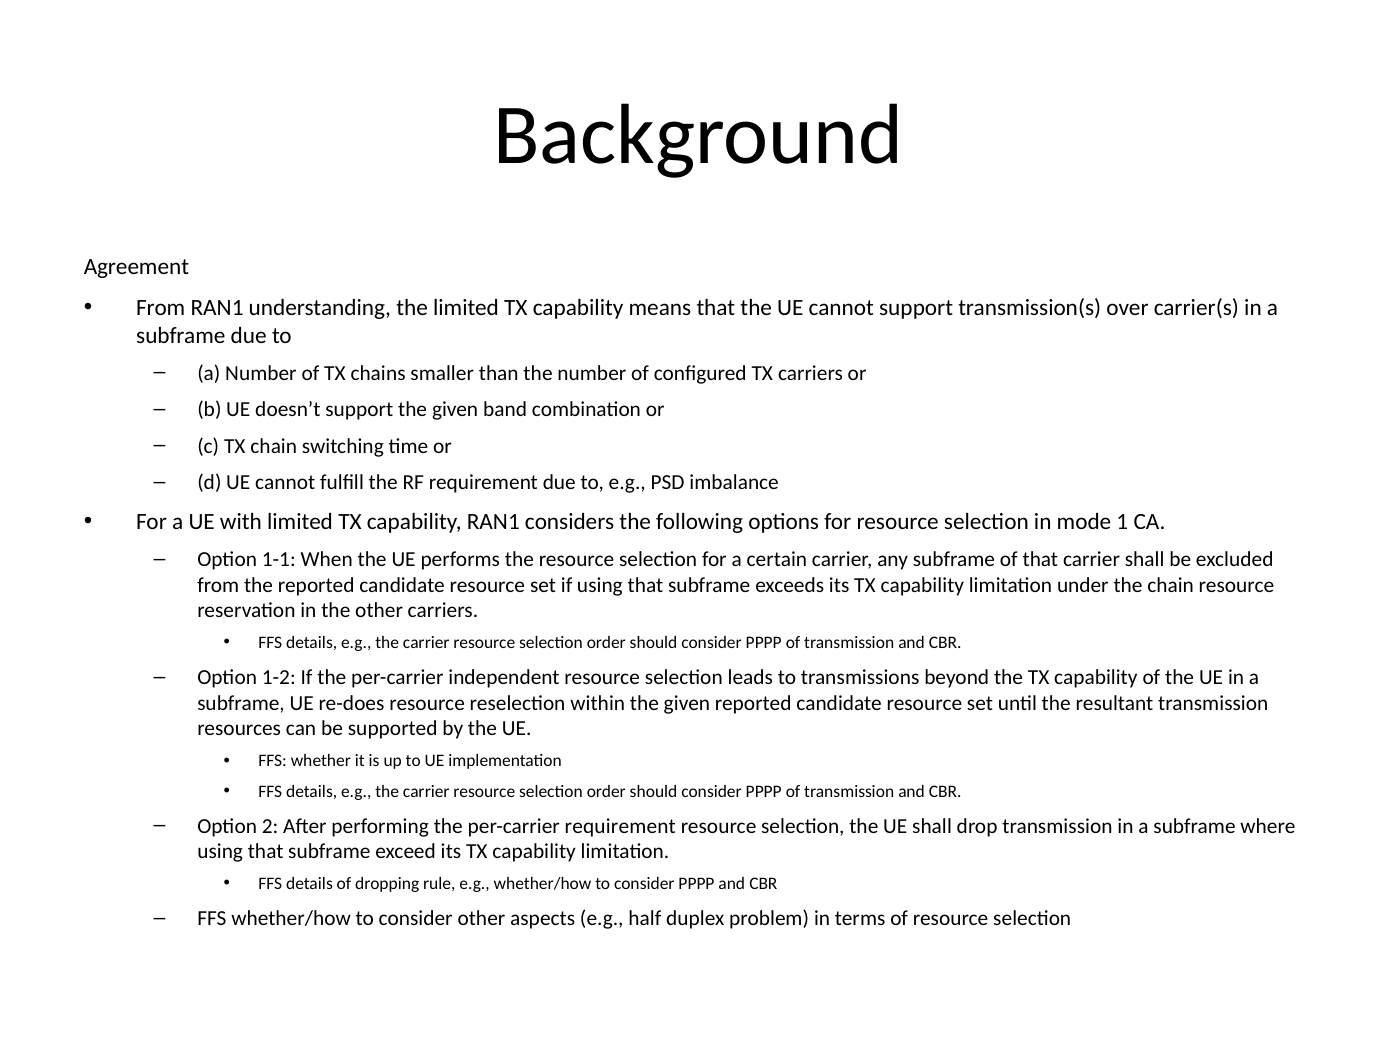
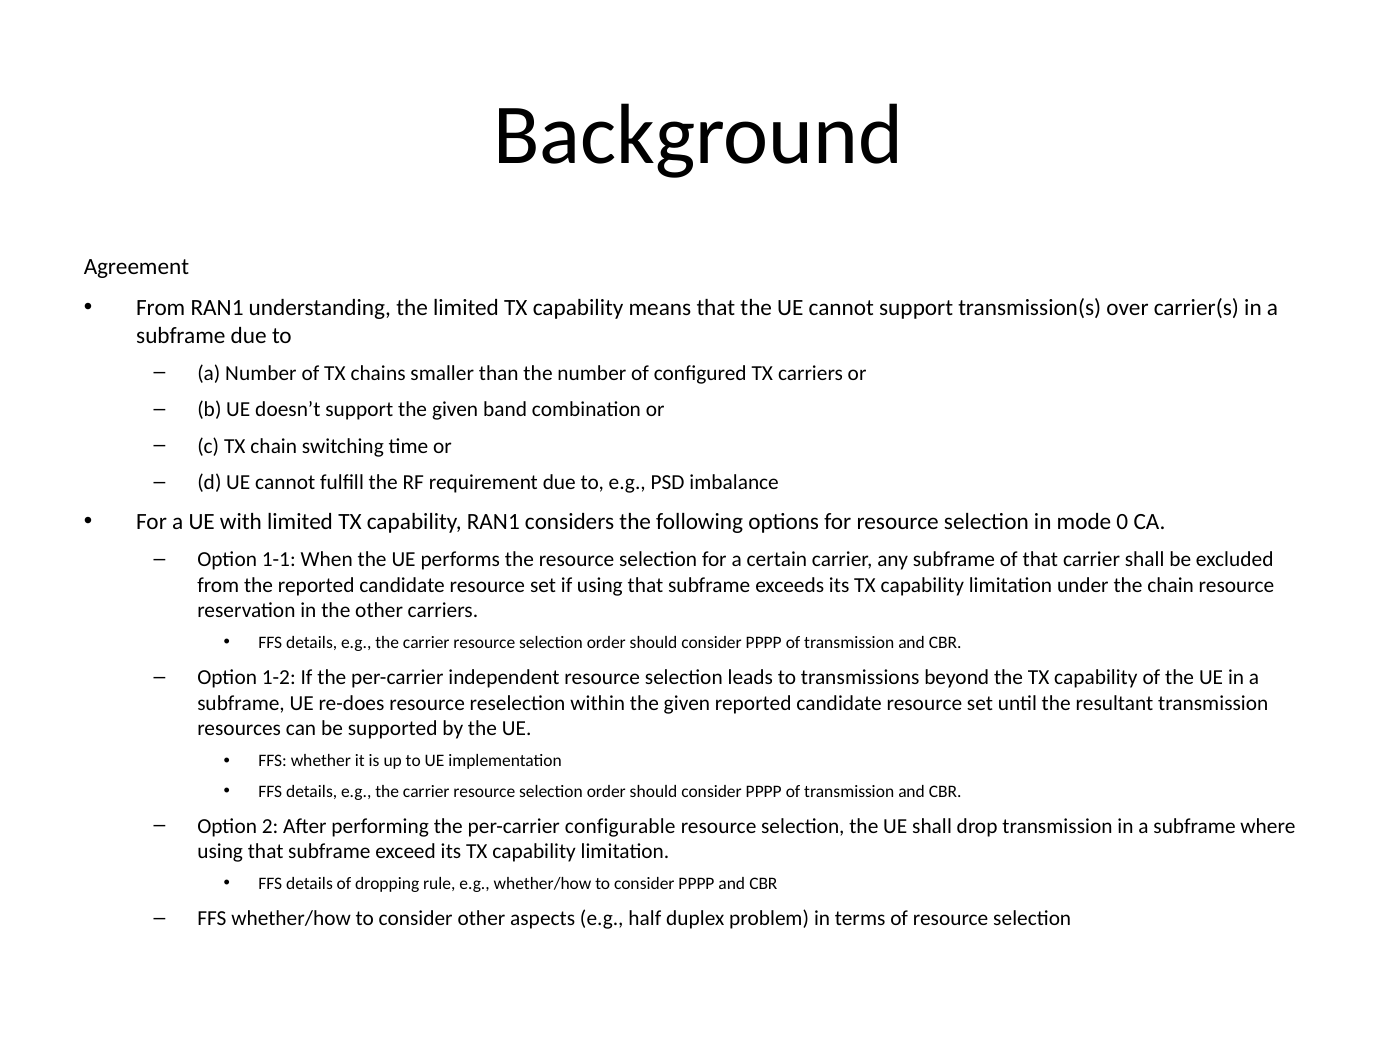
1: 1 -> 0
per-carrier requirement: requirement -> configurable
